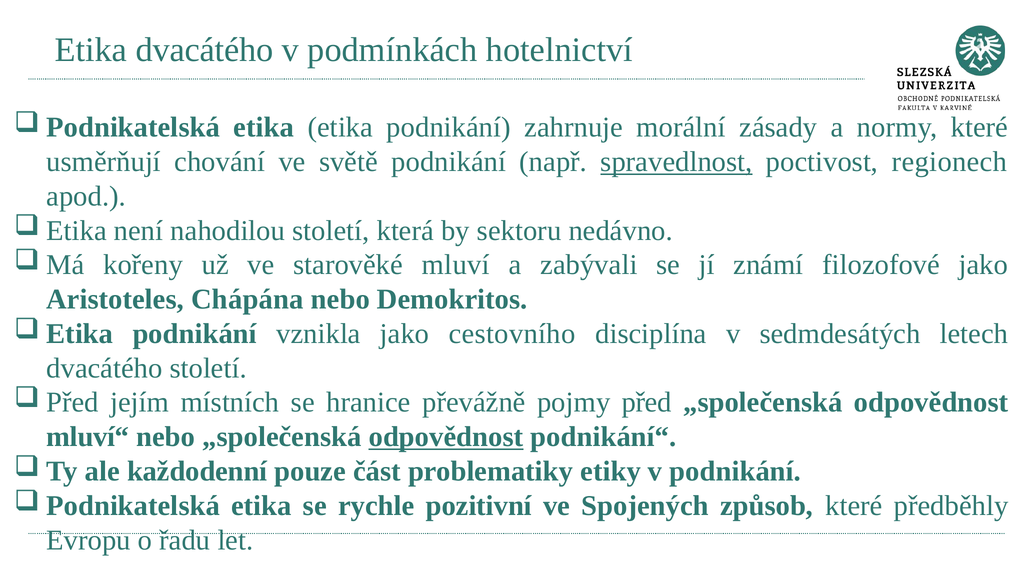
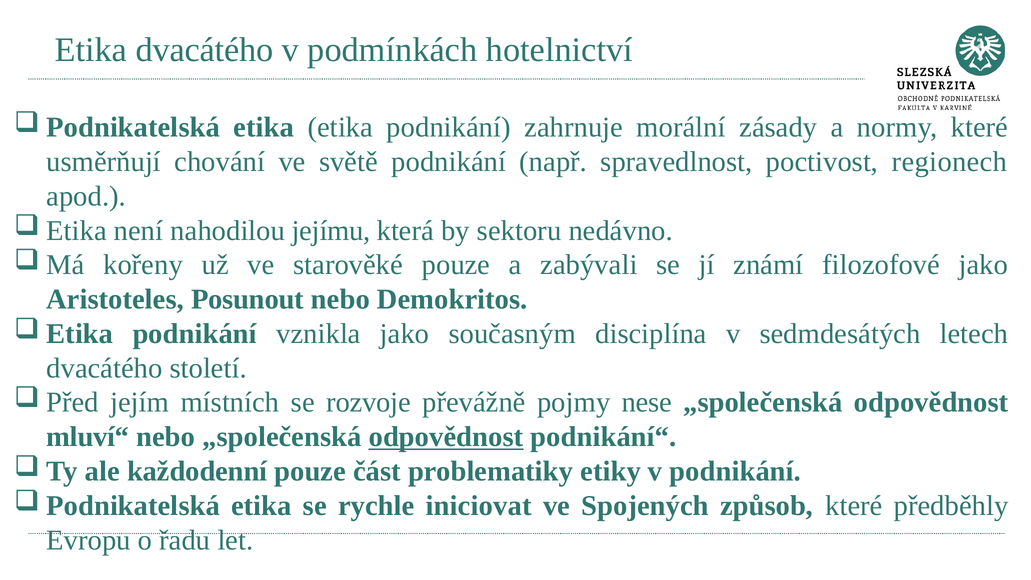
spravedlnost underline: present -> none
nahodilou století: století -> jejímu
starověké mluví: mluví -> pouze
Chápána: Chápána -> Posunout
cestovního: cestovního -> současným
hranice: hranice -> rozvoje
před: před -> nese
pozitivní: pozitivní -> iniciovat
